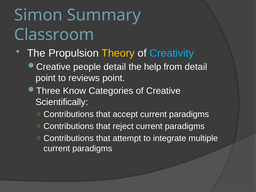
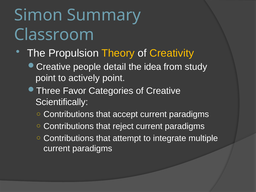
Creativity colour: light blue -> yellow
help: help -> idea
from detail: detail -> study
reviews: reviews -> actively
Know: Know -> Favor
